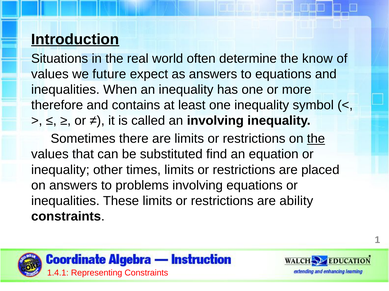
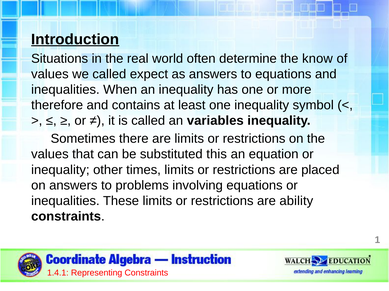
we future: future -> called
an involving: involving -> variables
the at (316, 139) underline: present -> none
find: find -> this
